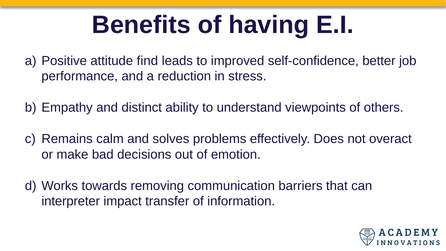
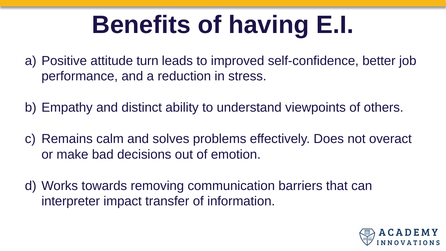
find: find -> turn
